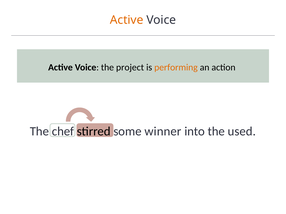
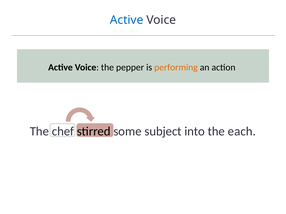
Active at (127, 20) colour: orange -> blue
project: project -> pepper
winner: winner -> subject
used: used -> each
